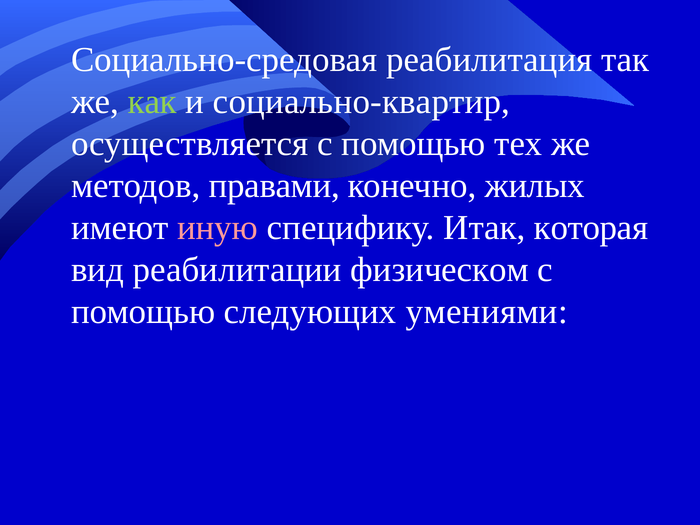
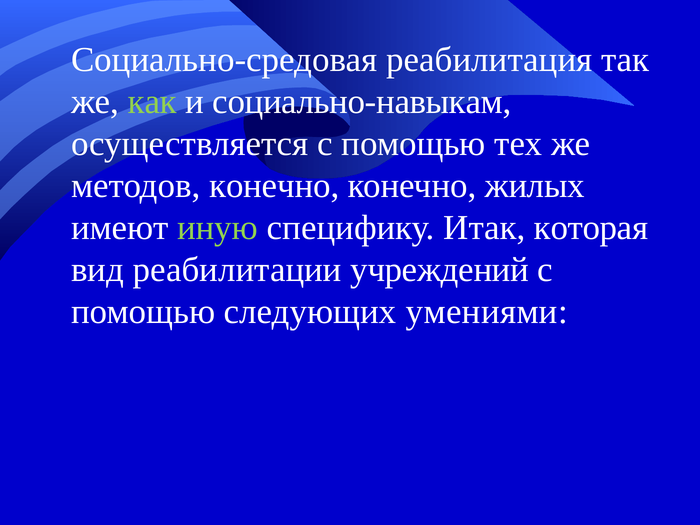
социально-квартир: социально-квартир -> социально-навыкам
методов правами: правами -> конечно
иную colour: pink -> light green
физическом: физическом -> учреждений
